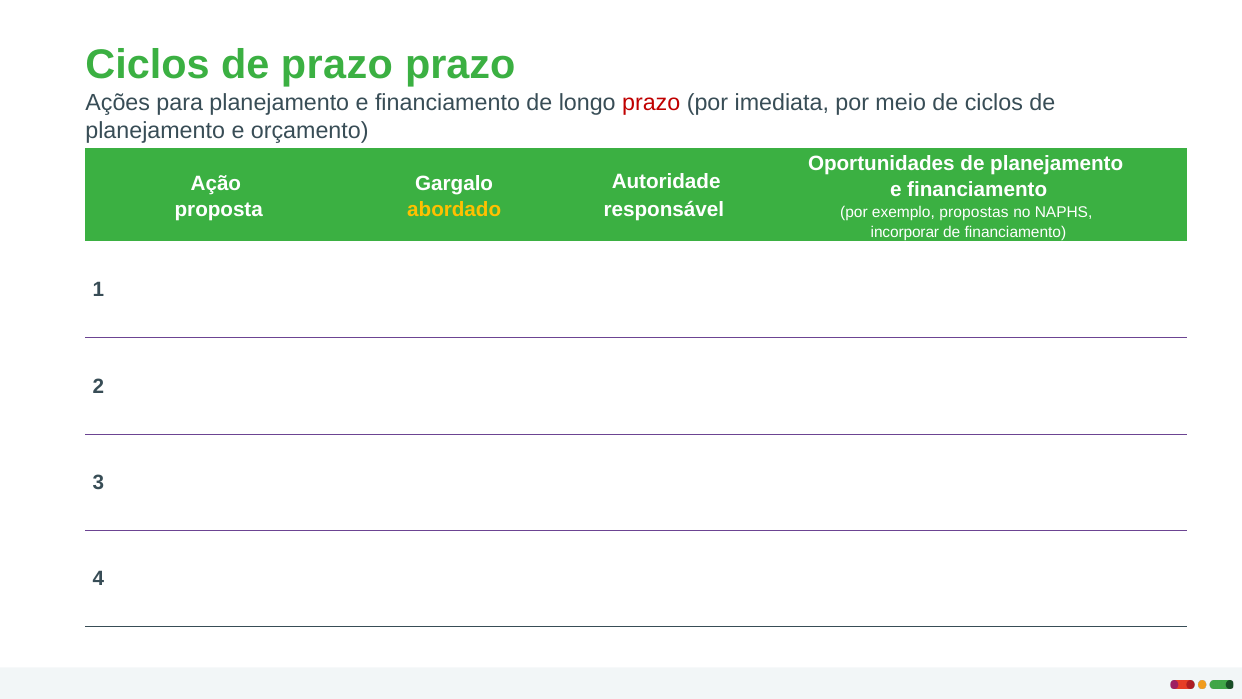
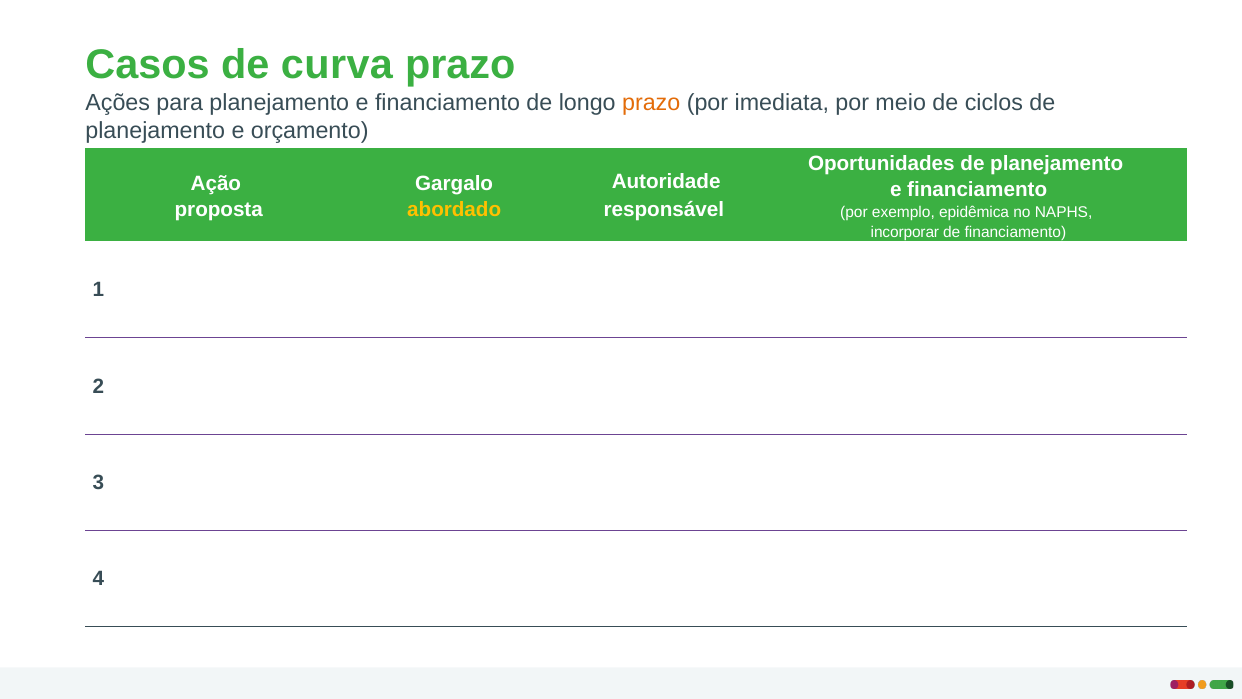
Ciclos at (147, 65): Ciclos -> Casos
de prazo: prazo -> curva
prazo at (651, 102) colour: red -> orange
propostas: propostas -> epidêmica
